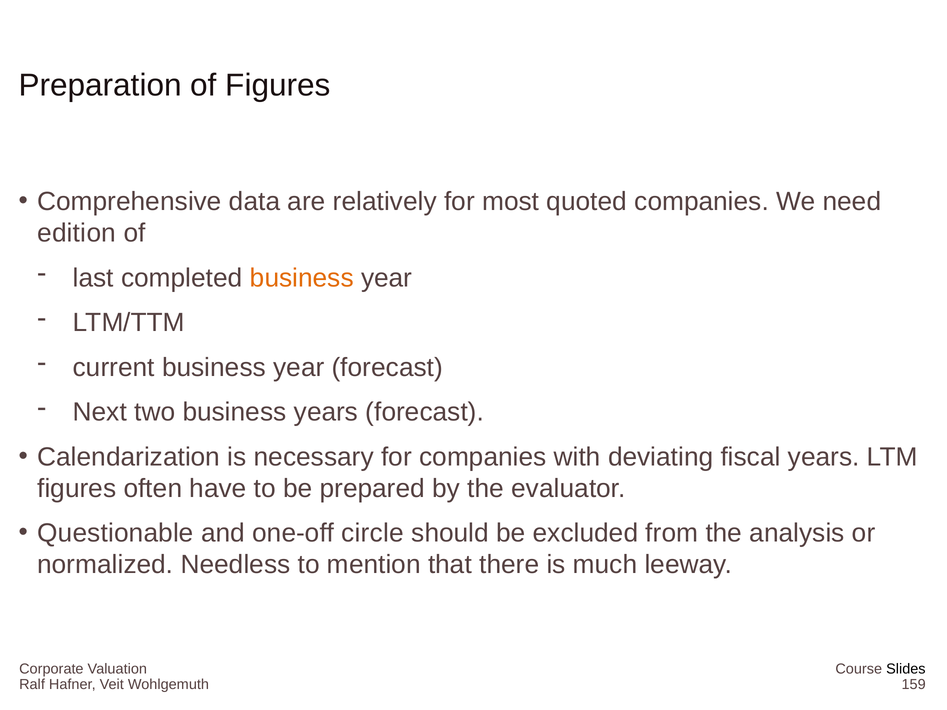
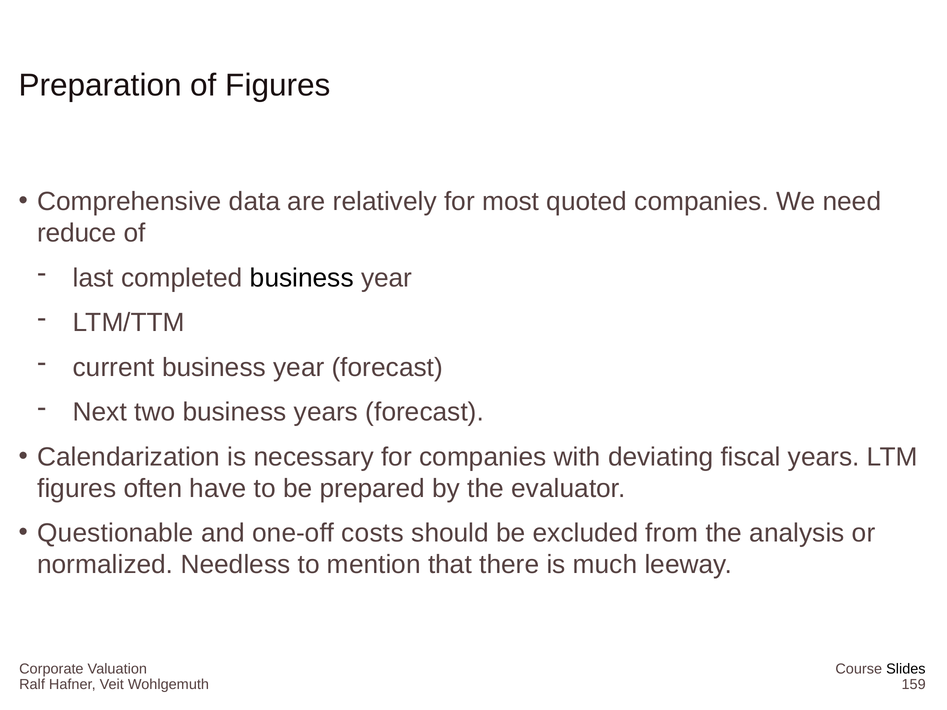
edition: edition -> reduce
business at (302, 278) colour: orange -> black
circle: circle -> costs
